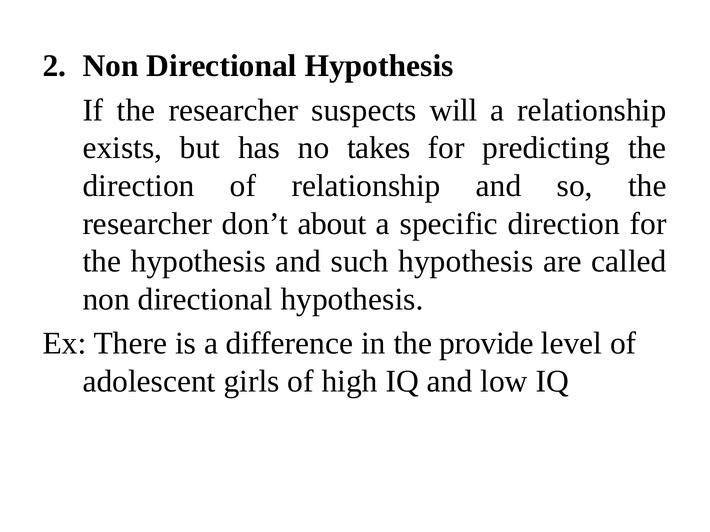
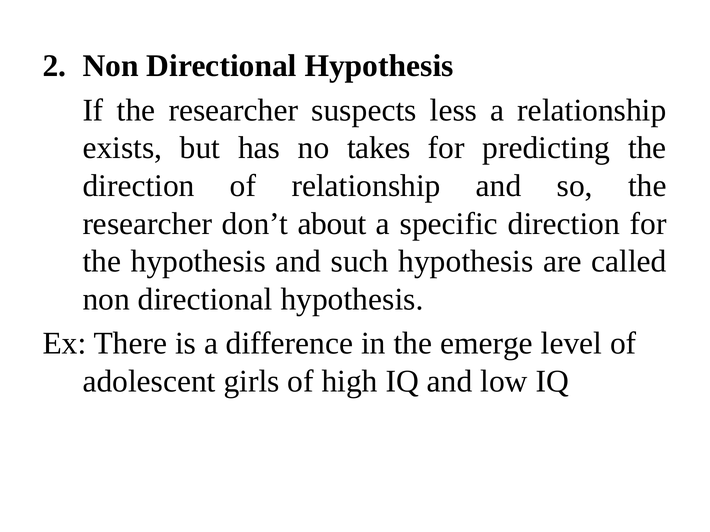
will: will -> less
provide: provide -> emerge
